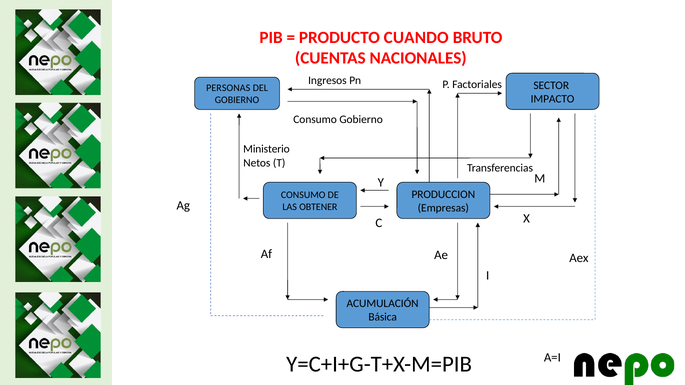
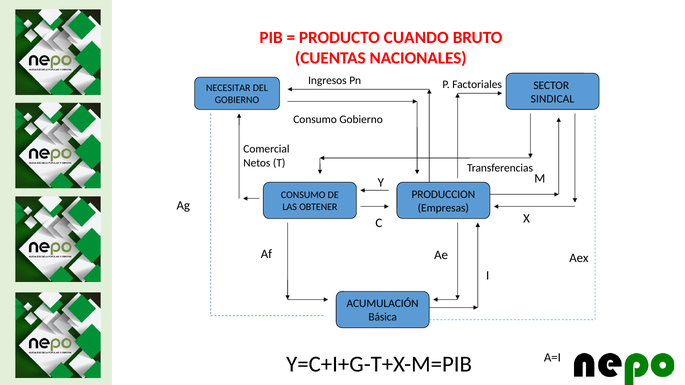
PERSONAS: PERSONAS -> NECESITAR
IMPACTO: IMPACTO -> SINDICAL
Ministerio: Ministerio -> Comercial
